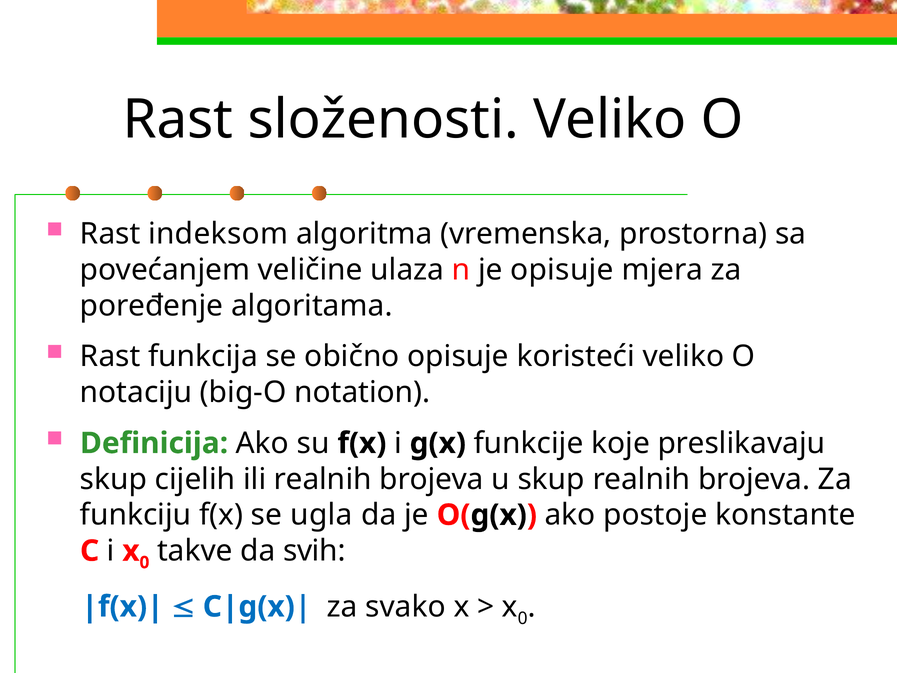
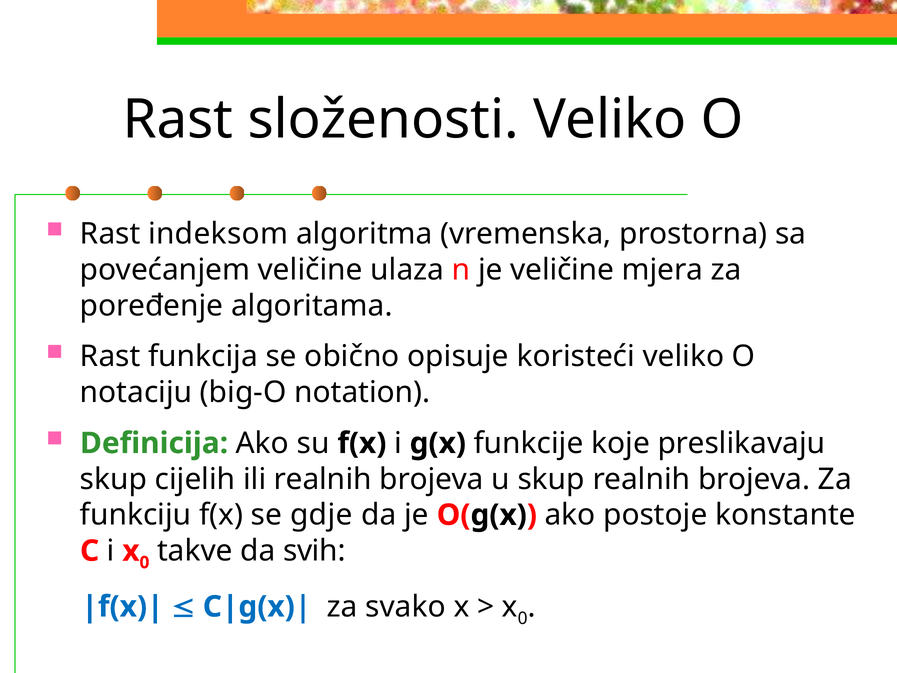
je opisuje: opisuje -> veličine
ugla: ugla -> gdje
